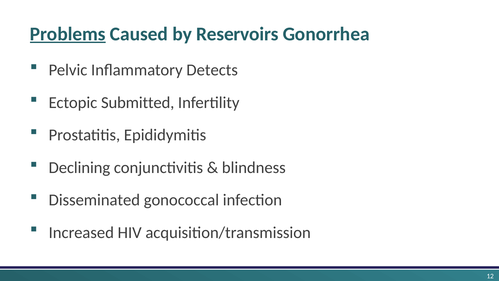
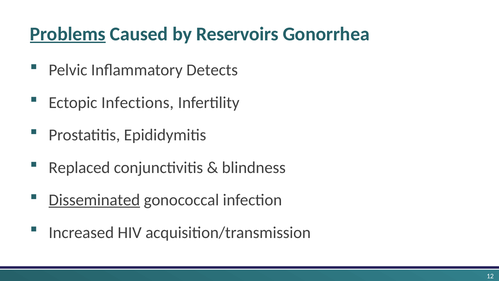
Submitted: Submitted -> Infections
Declining: Declining -> Replaced
Disseminated underline: none -> present
